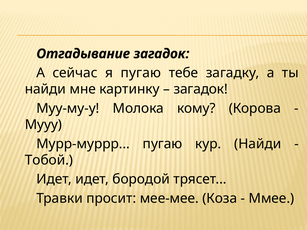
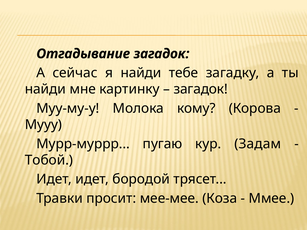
я пугаю: пугаю -> найди
кур Найди: Найди -> Задам
